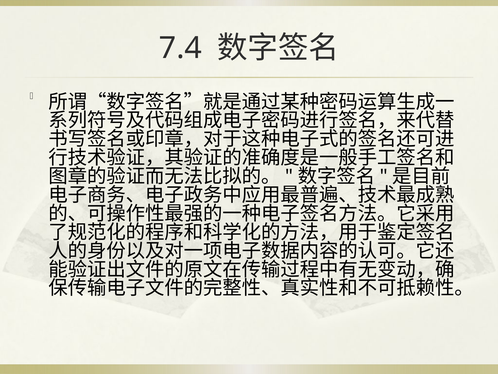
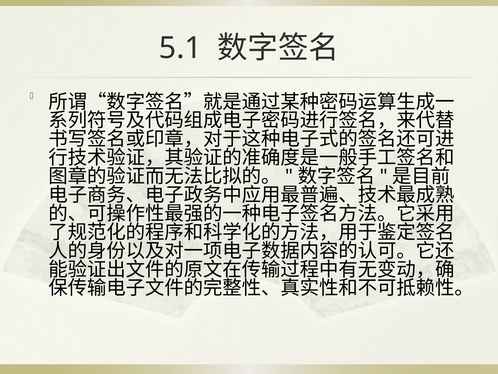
7.4: 7.4 -> 5.1
